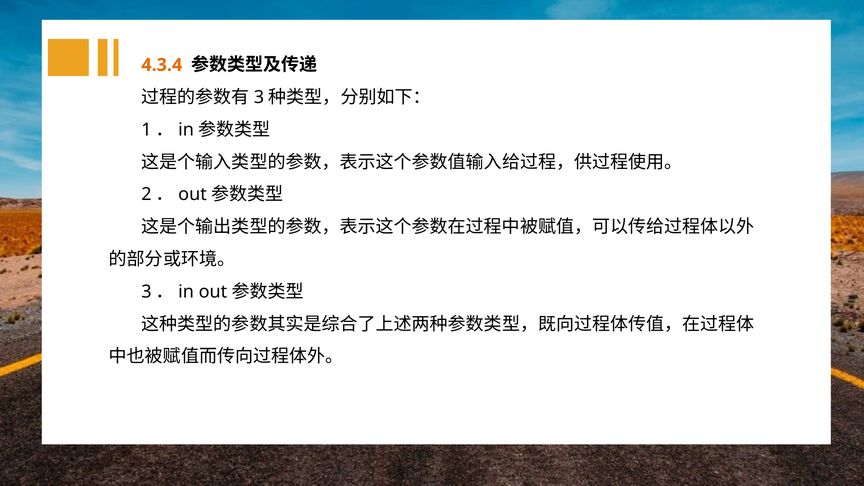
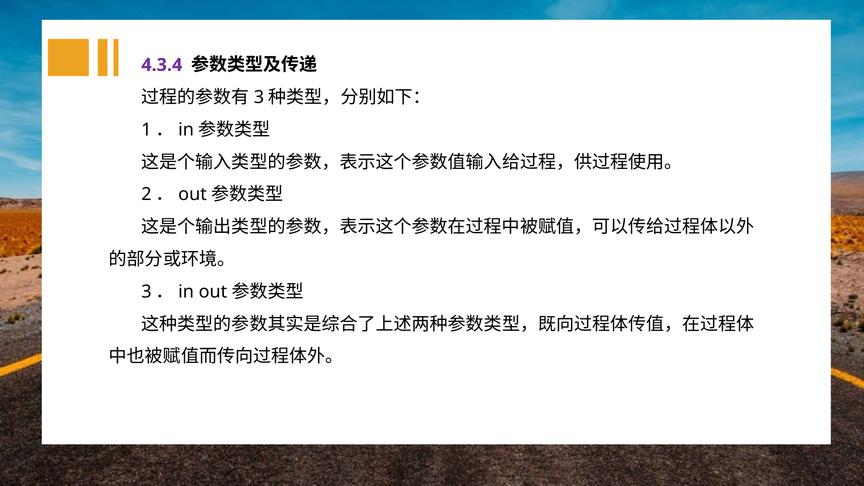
4.3.4 colour: orange -> purple
